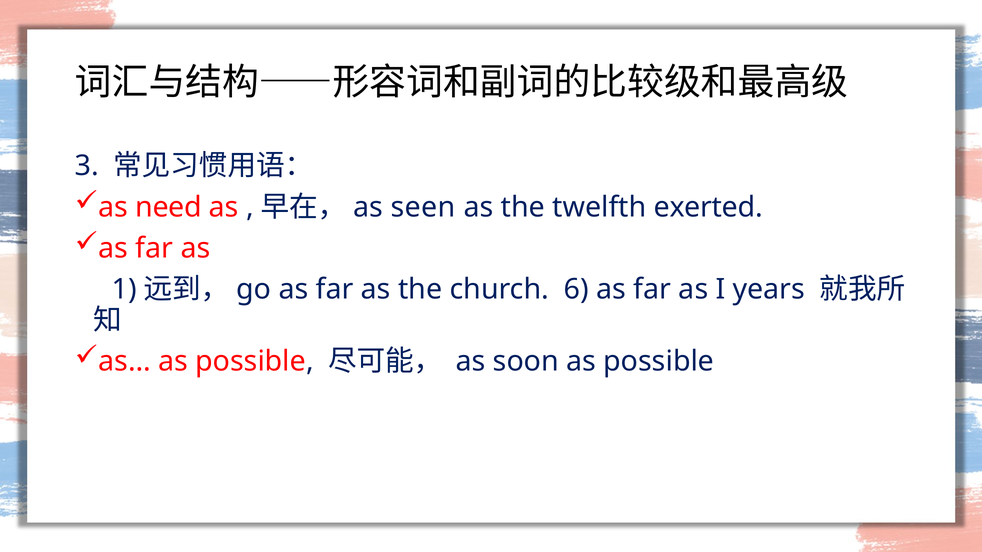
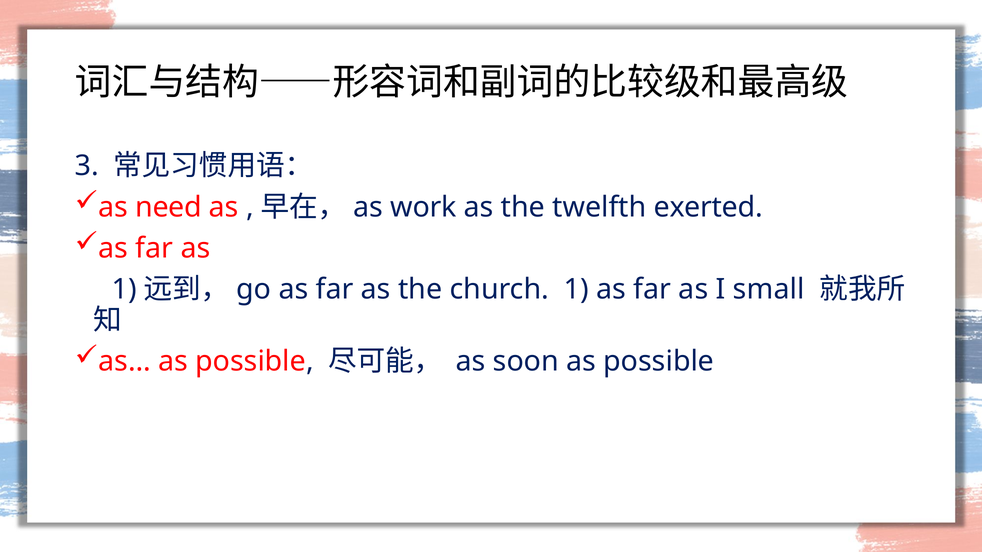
seen: seen -> work
church 6: 6 -> 1
years: years -> small
